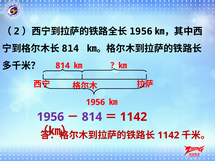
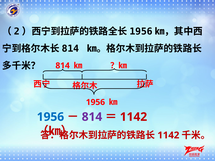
1956 at (50, 117) colour: purple -> blue
